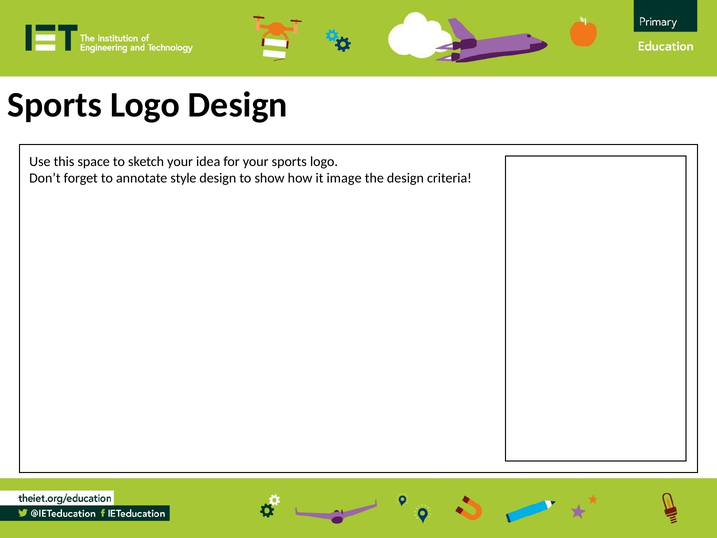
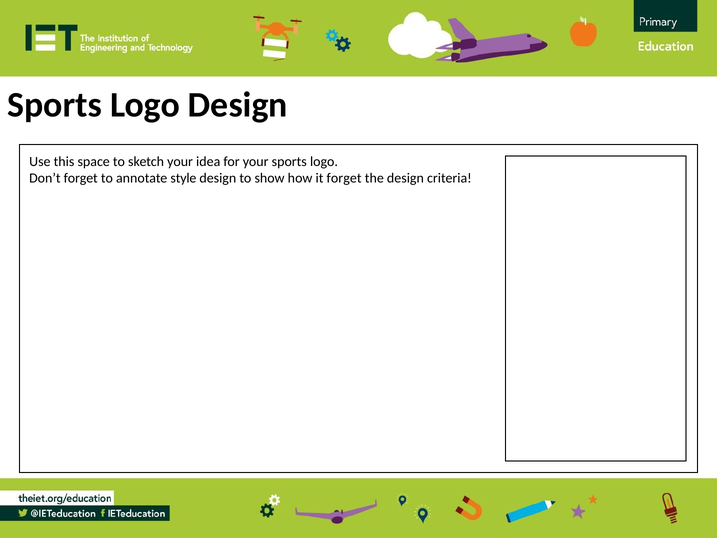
it image: image -> forget
